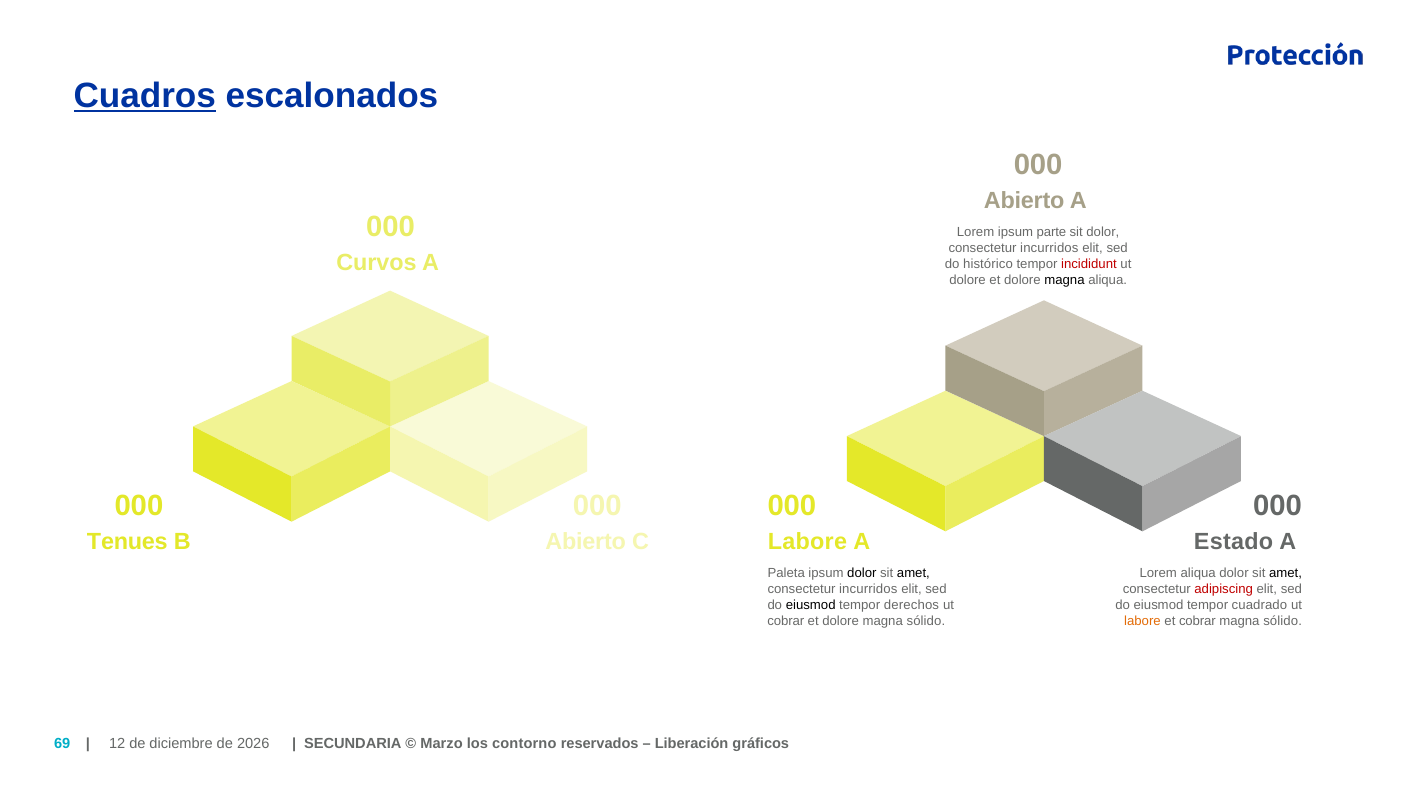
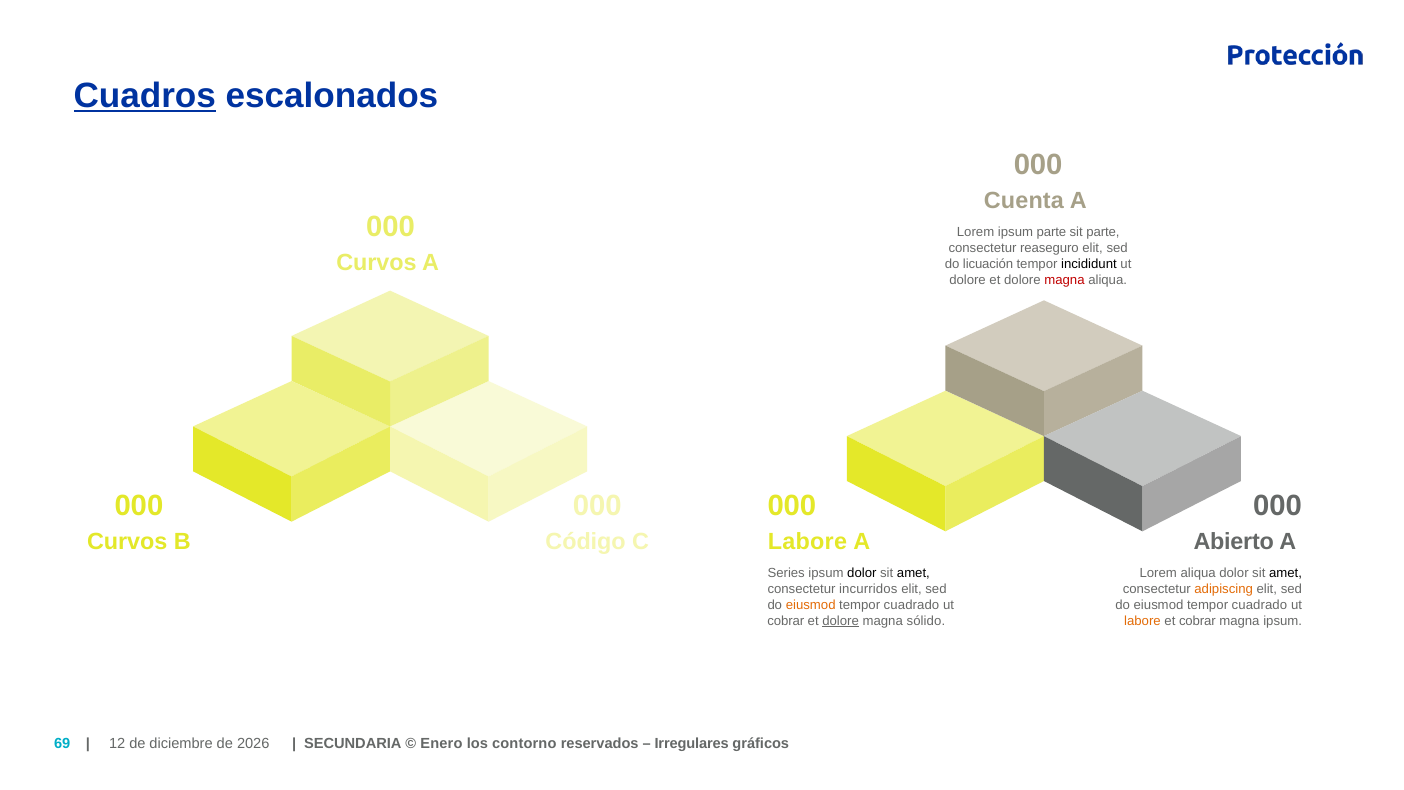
Abierto at (1024, 200): Abierto -> Cuenta
sit dolor: dolor -> parte
incurridos at (1049, 248): incurridos -> reaseguro
histórico: histórico -> licuación
incididunt colour: red -> black
magna at (1065, 280) colour: black -> red
Tenues at (127, 541): Tenues -> Curvos
Abierto at (586, 541): Abierto -> Código
Estado: Estado -> Abierto
Paleta: Paleta -> Series
adipiscing colour: red -> orange
eiusmod at (811, 605) colour: black -> orange
derechos at (912, 605): derechos -> cuadrado
dolore at (841, 621) underline: none -> present
sólido at (1283, 621): sólido -> ipsum
Marzo: Marzo -> Enero
Liberación: Liberación -> Irregulares
